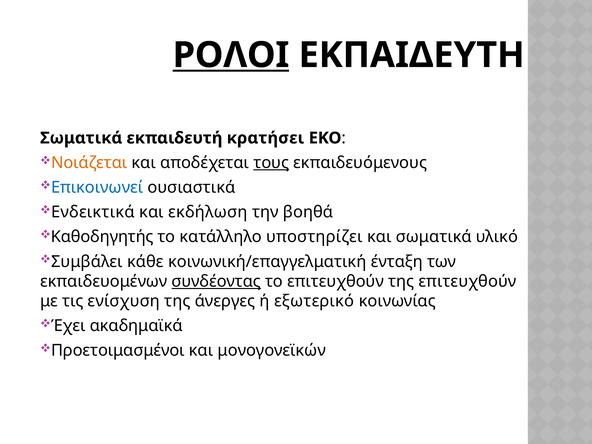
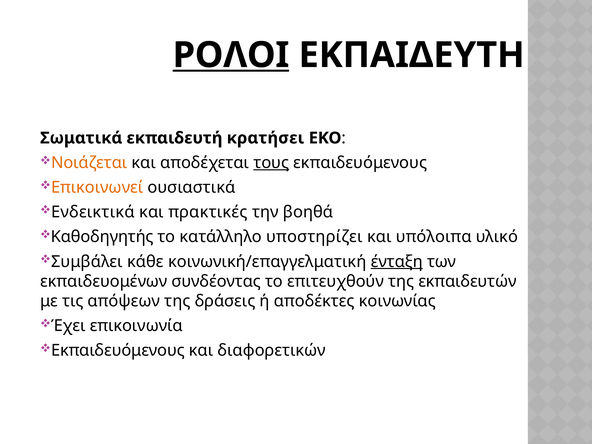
Επικοινωνεί colour: blue -> orange
εκδήλωση: εκδήλωση -> πρακτικές
και σωματικά: σωματικά -> υπόλοιπα
ένταξη underline: none -> present
συνδέοντας underline: present -> none
της επιτευχθούν: επιτευχθούν -> εκπαιδευτών
ενίσχυση: ενίσχυση -> απόψεων
άνεργες: άνεργες -> δράσεις
εξωτερικό: εξωτερικό -> αποδέκτες
ακαδημαϊκά: ακαδημαϊκά -> επικοινωνία
Προετοιμασμένοι at (118, 351): Προετοιμασμένοι -> Εκπαιδευόμενους
μονογονεϊκών: μονογονεϊκών -> διαφορετικών
